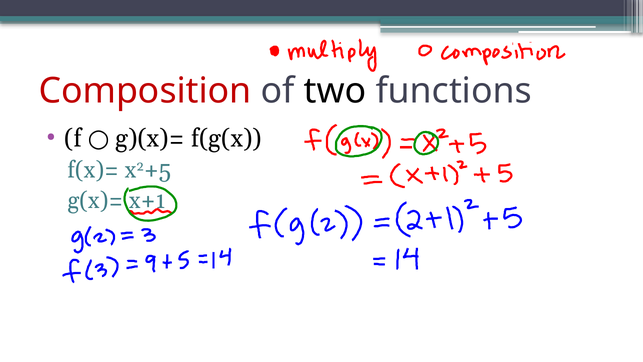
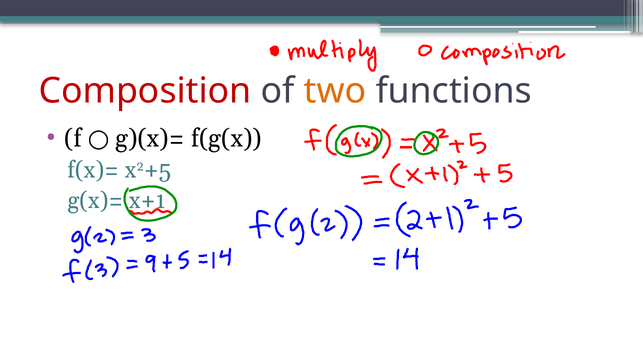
two colour: black -> orange
